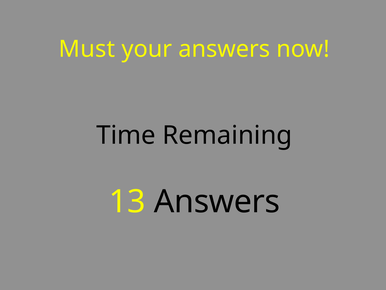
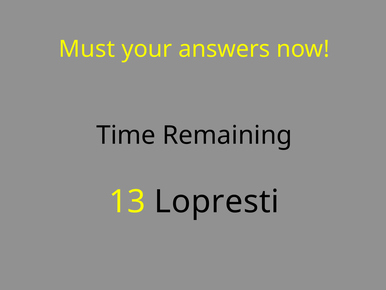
13 Answers: Answers -> Lopresti
